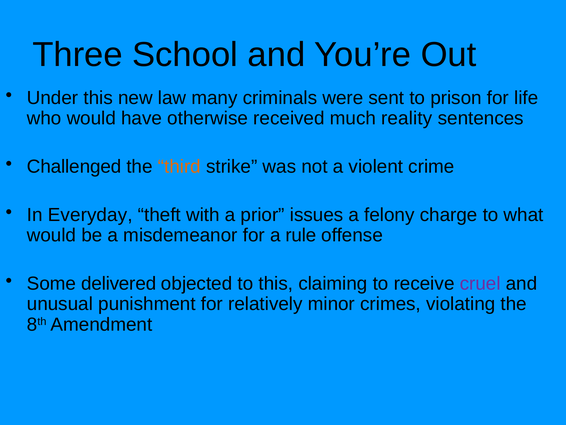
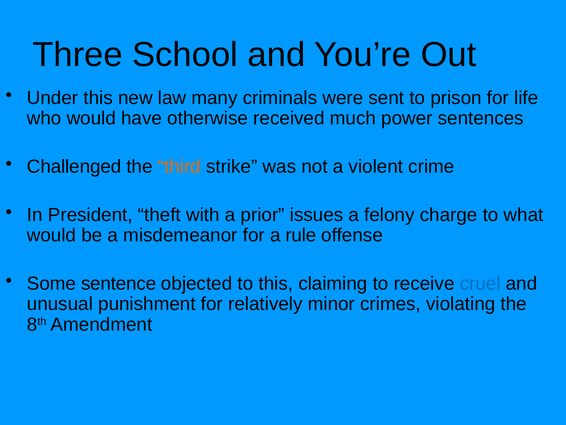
reality: reality -> power
Everyday: Everyday -> President
delivered: delivered -> sentence
cruel colour: purple -> blue
